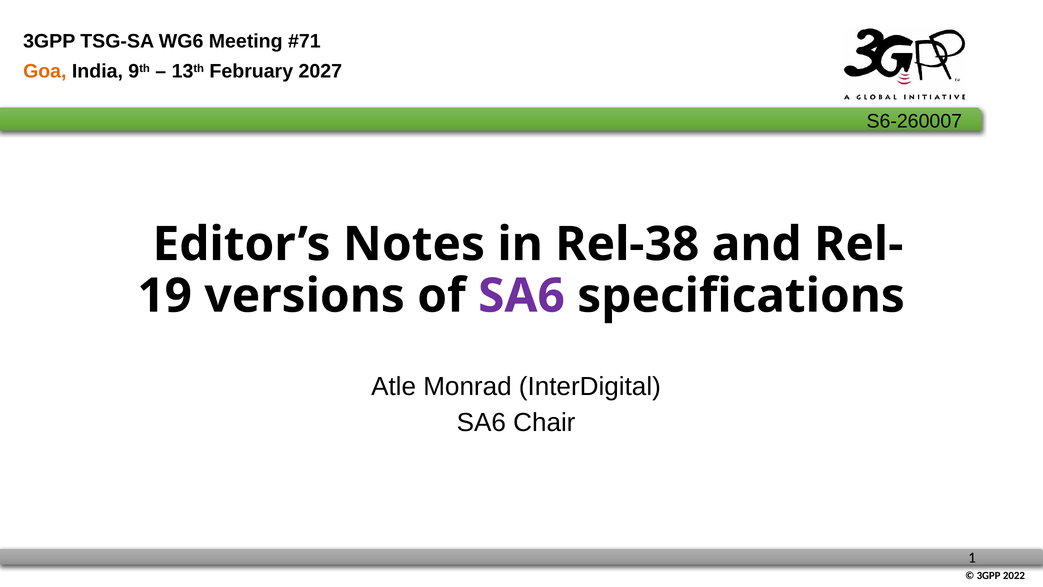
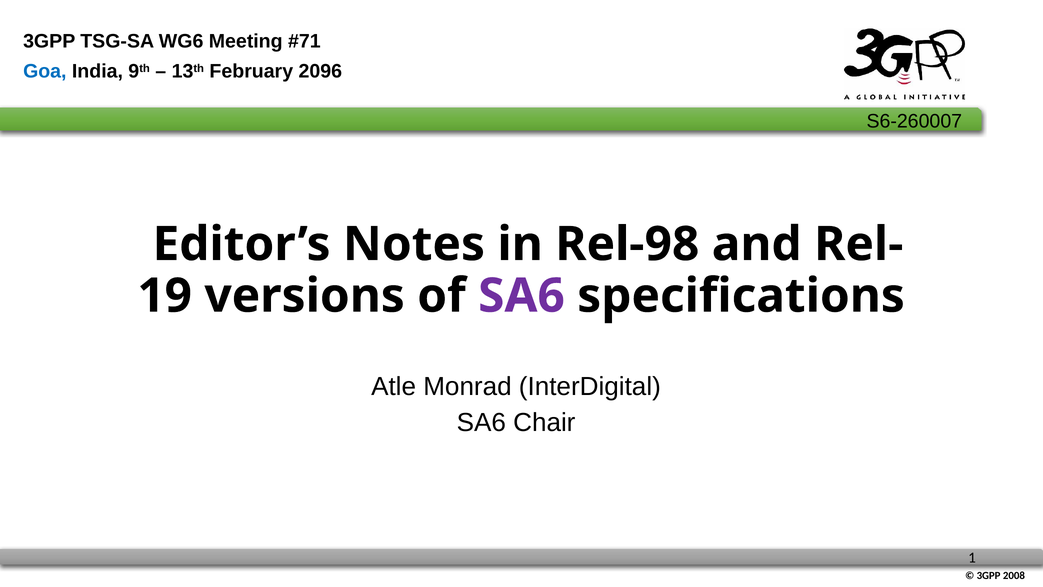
Goa colour: orange -> blue
2027: 2027 -> 2096
Rel-38: Rel-38 -> Rel-98
2022: 2022 -> 2008
